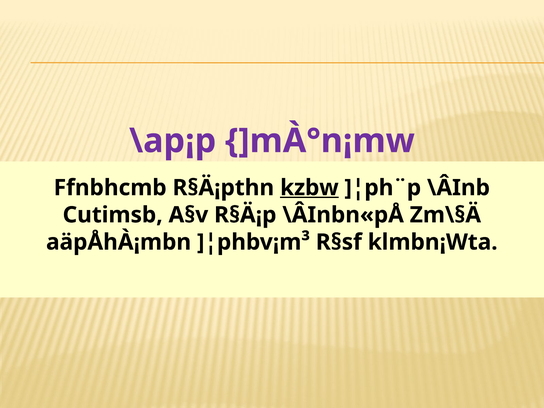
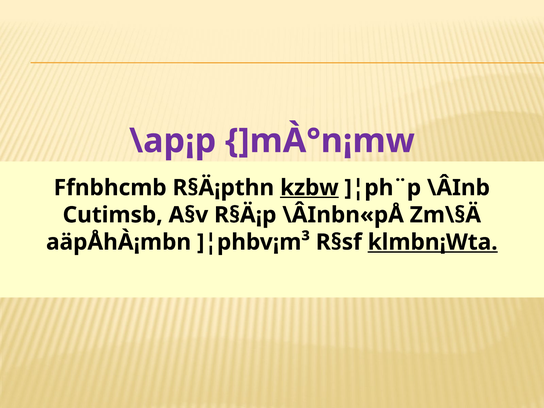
klmbn¡Wta underline: none -> present
